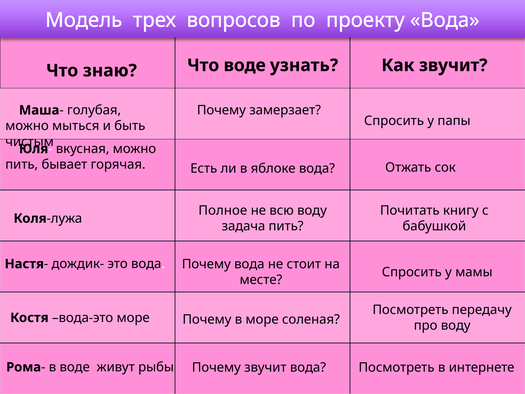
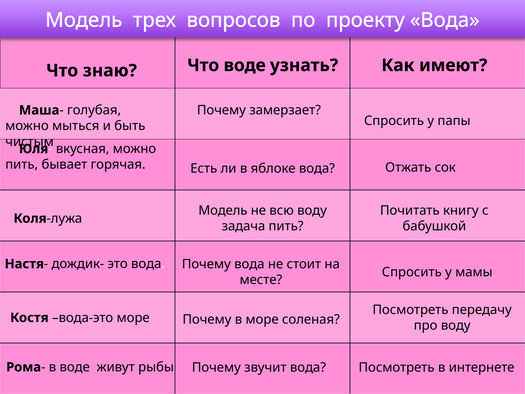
Как звучит: звучит -> имеют
Полное at (223, 210): Полное -> Модель
